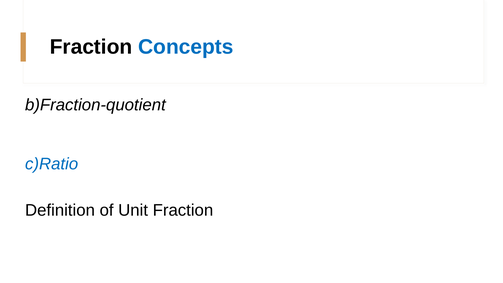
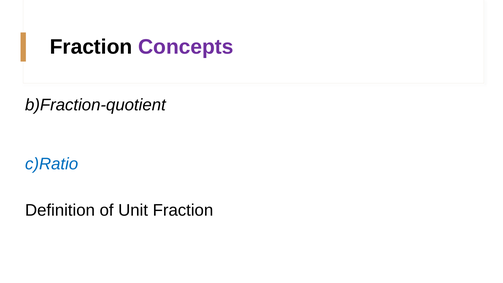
Concepts colour: blue -> purple
